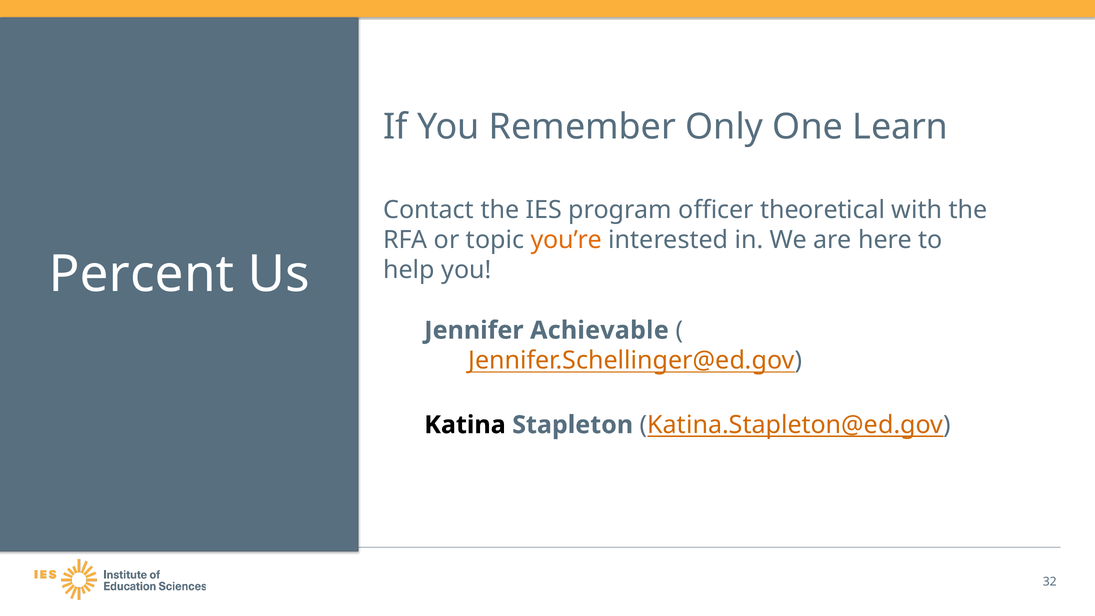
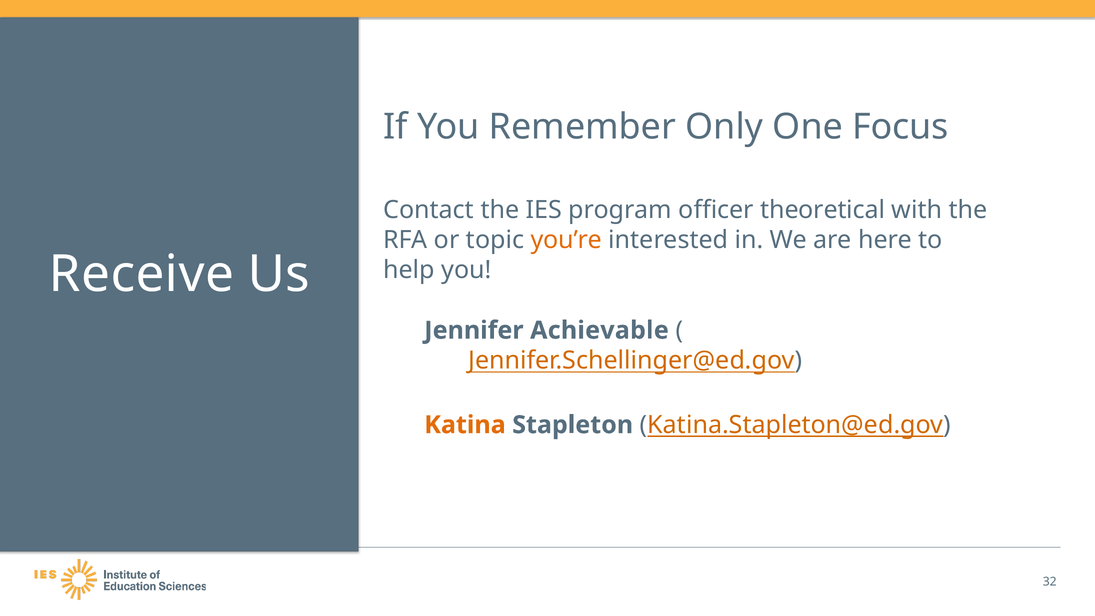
Learn: Learn -> Focus
Percent: Percent -> Receive
Katina colour: black -> orange
